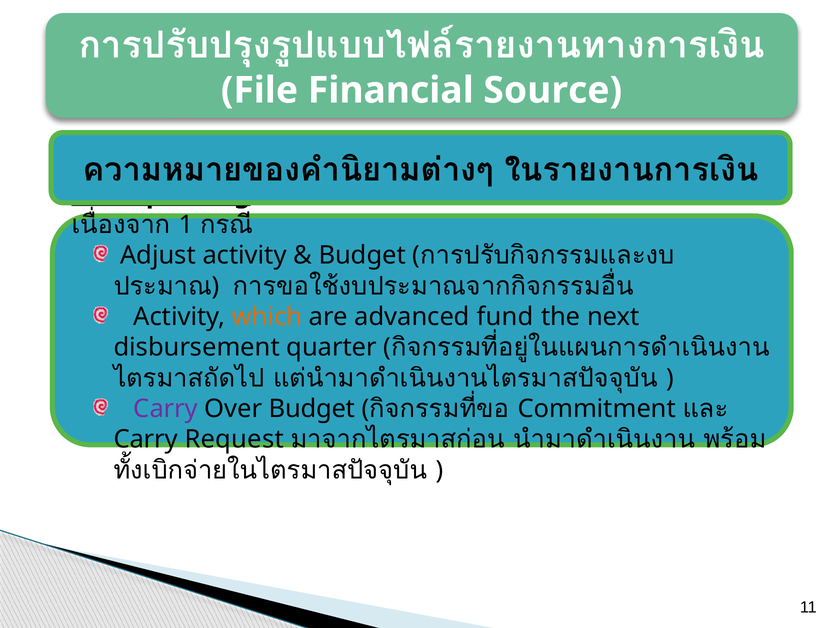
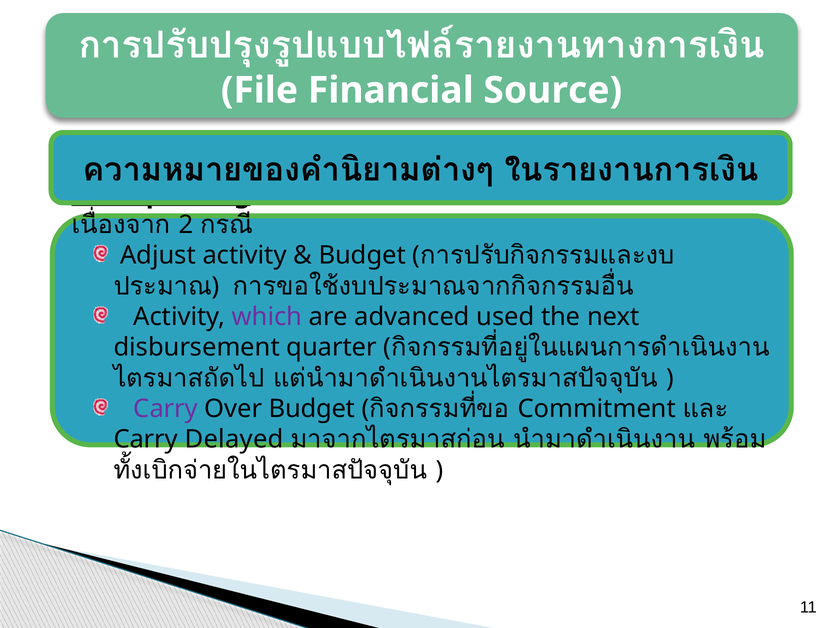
1: 1 -> 2
which colour: orange -> purple
fund: fund -> used
Request: Request -> Delayed
